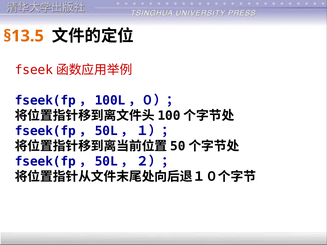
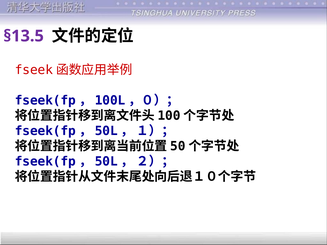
§13.5 colour: orange -> purple
